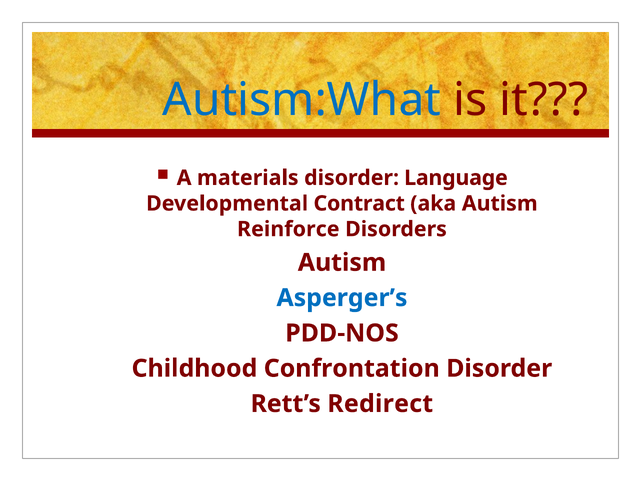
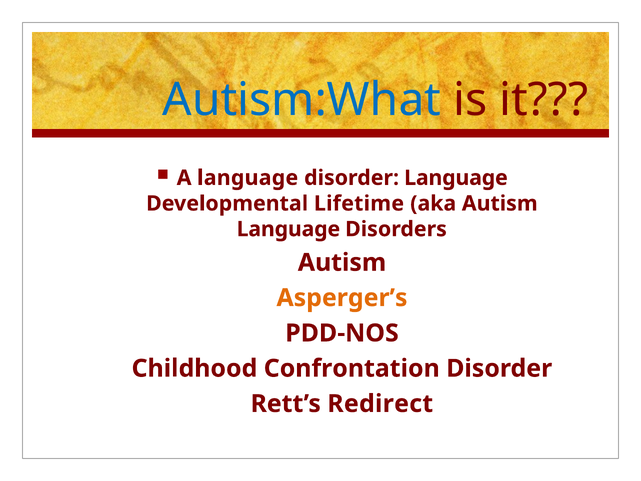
A materials: materials -> language
Contract: Contract -> Lifetime
Reinforce at (288, 229): Reinforce -> Language
Asperger’s colour: blue -> orange
